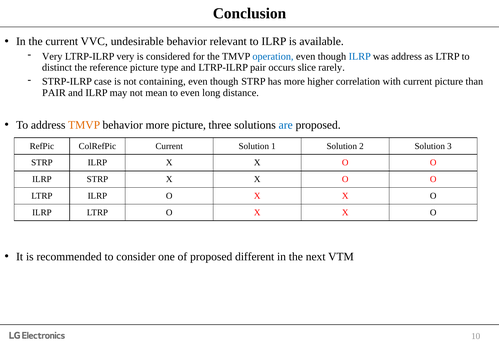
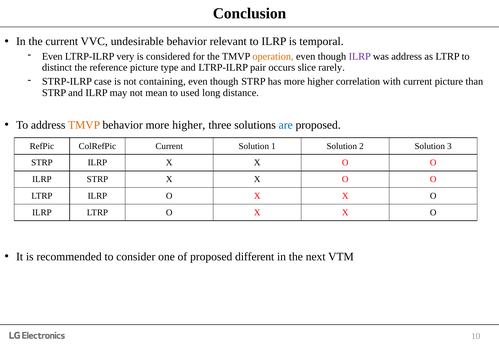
available: available -> temporal
Very at (52, 56): Very -> Even
operation colour: blue -> orange
ILRP at (360, 56) colour: blue -> purple
PAIR at (54, 93): PAIR -> STRP
to even: even -> used
behavior more picture: picture -> higher
